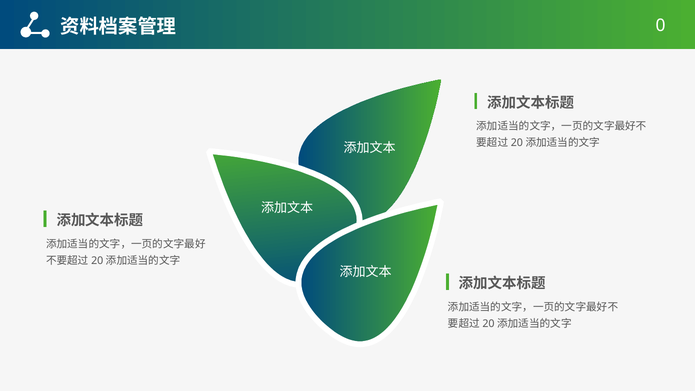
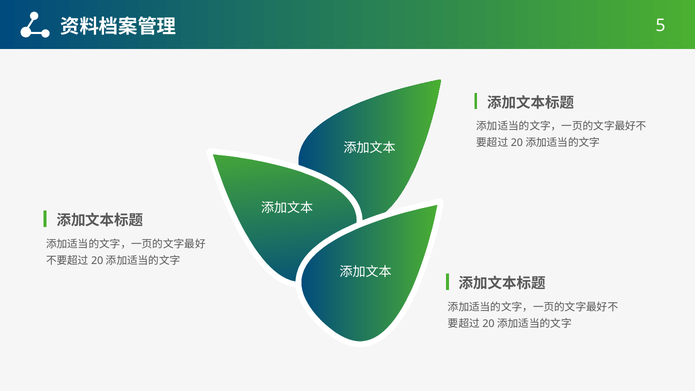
0: 0 -> 5
